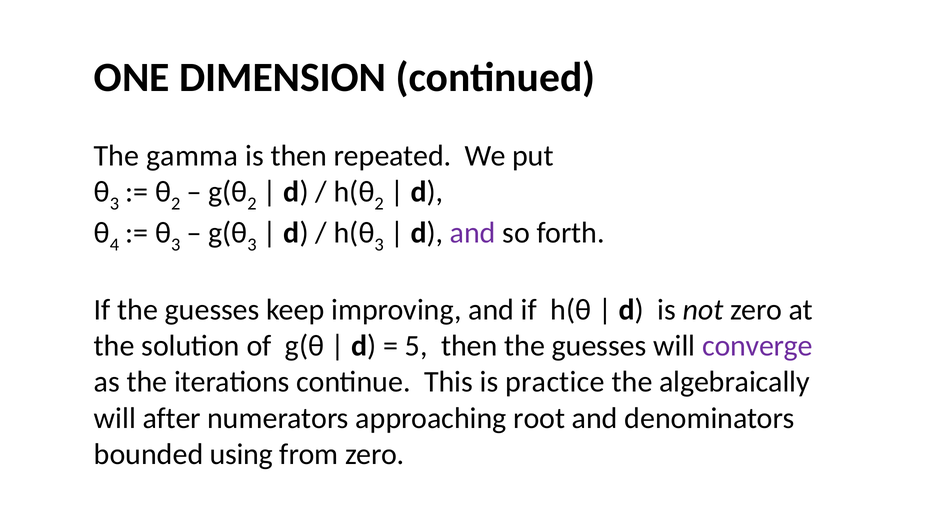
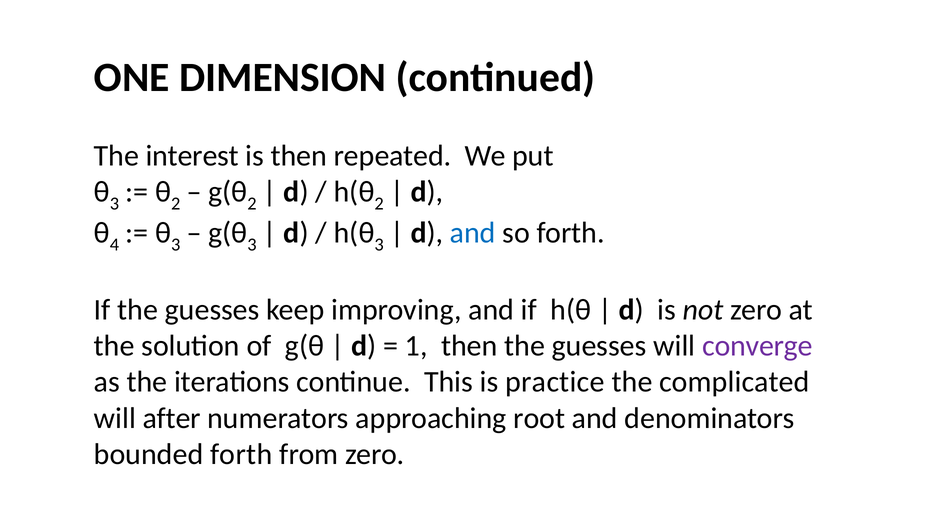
gamma: gamma -> interest
and at (473, 233) colour: purple -> blue
5: 5 -> 1
algebraically: algebraically -> complicated
bounded using: using -> forth
